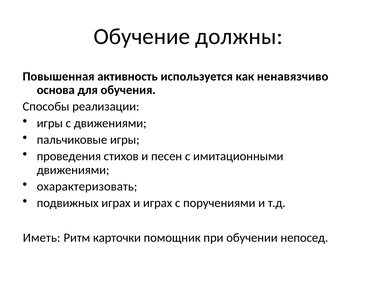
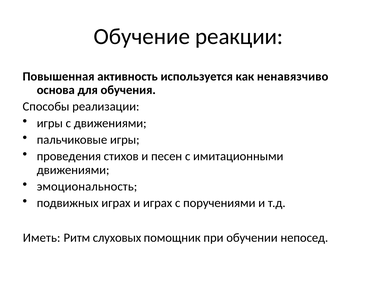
должны: должны -> реакции
охарактеризовать: охарактеризовать -> эмоциональность
карточки: карточки -> слуховых
